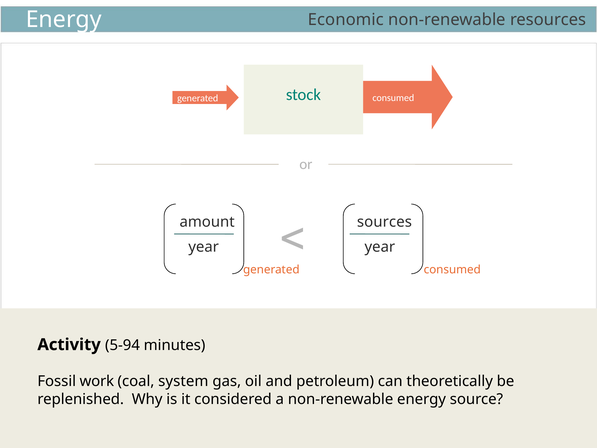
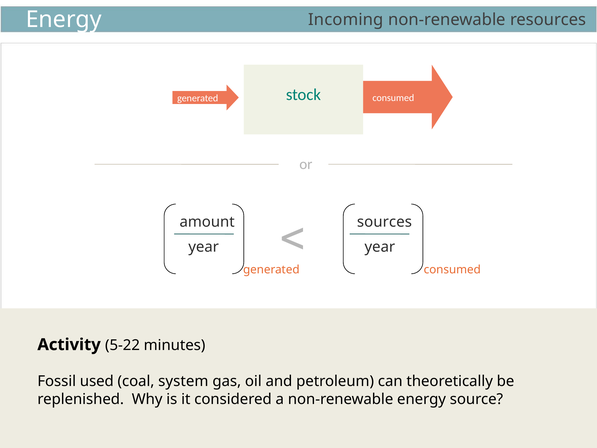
Economic: Economic -> Incoming
5-94: 5-94 -> 5-22
work: work -> used
